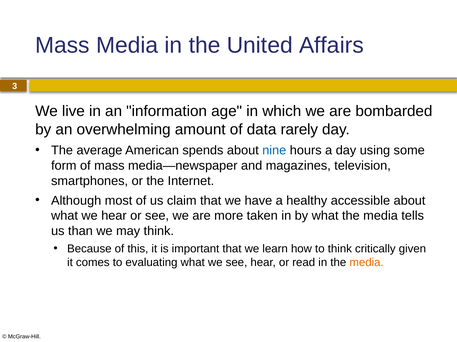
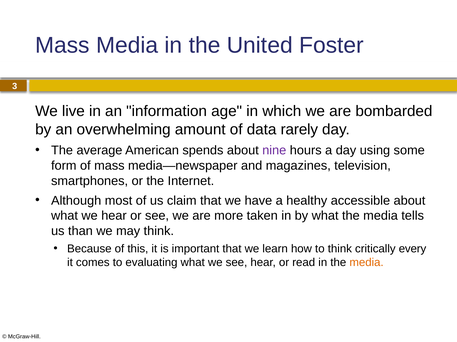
Affairs: Affairs -> Foster
nine colour: blue -> purple
given: given -> every
